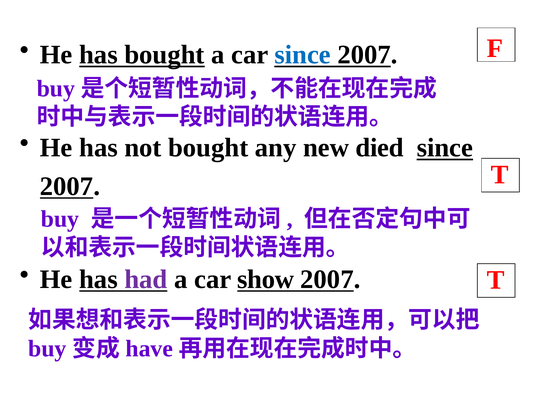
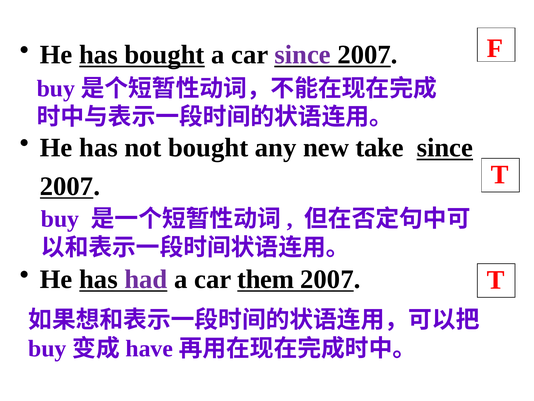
since at (303, 55) colour: blue -> purple
died: died -> take
show: show -> them
